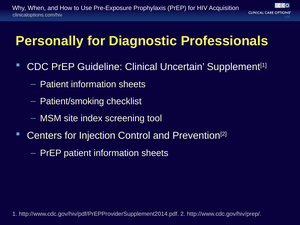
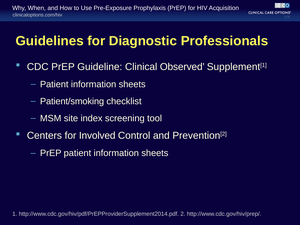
Personally: Personally -> Guidelines
Uncertain: Uncertain -> Observed
Injection: Injection -> Involved
